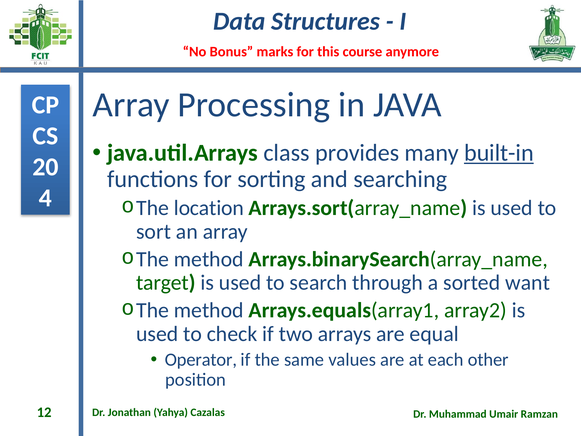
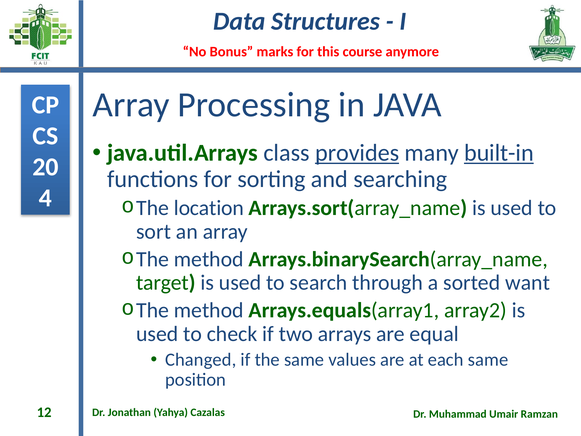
provides underline: none -> present
Operator: Operator -> Changed
each other: other -> same
